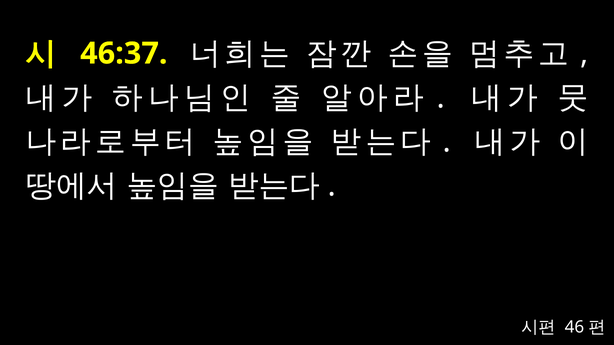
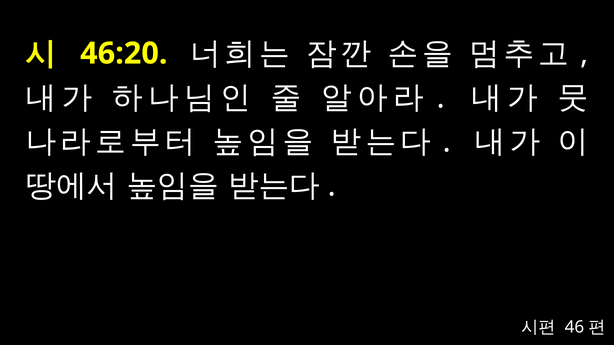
46:37: 46:37 -> 46:20
